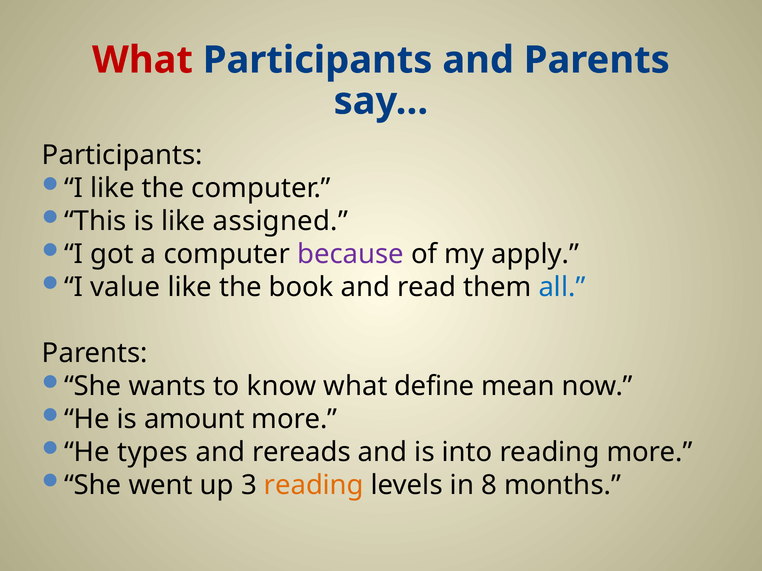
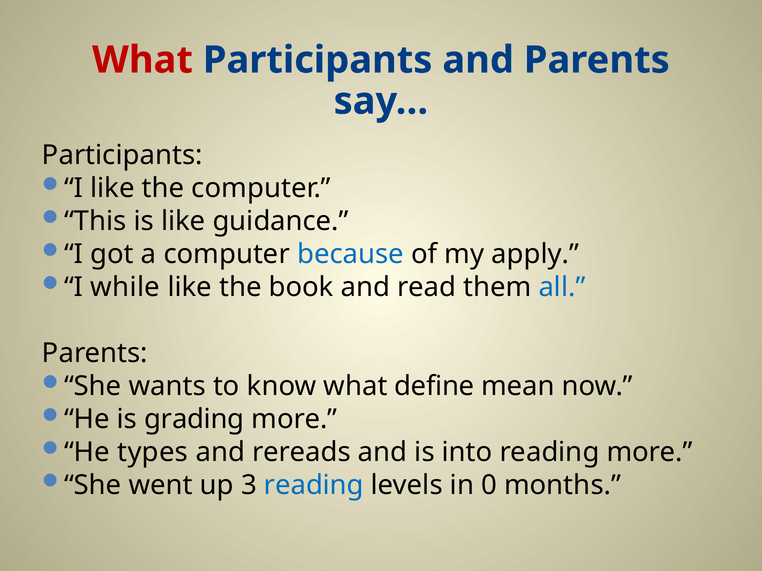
assigned: assigned -> guidance
because colour: purple -> blue
value: value -> while
amount: amount -> grading
reading at (314, 486) colour: orange -> blue
8: 8 -> 0
